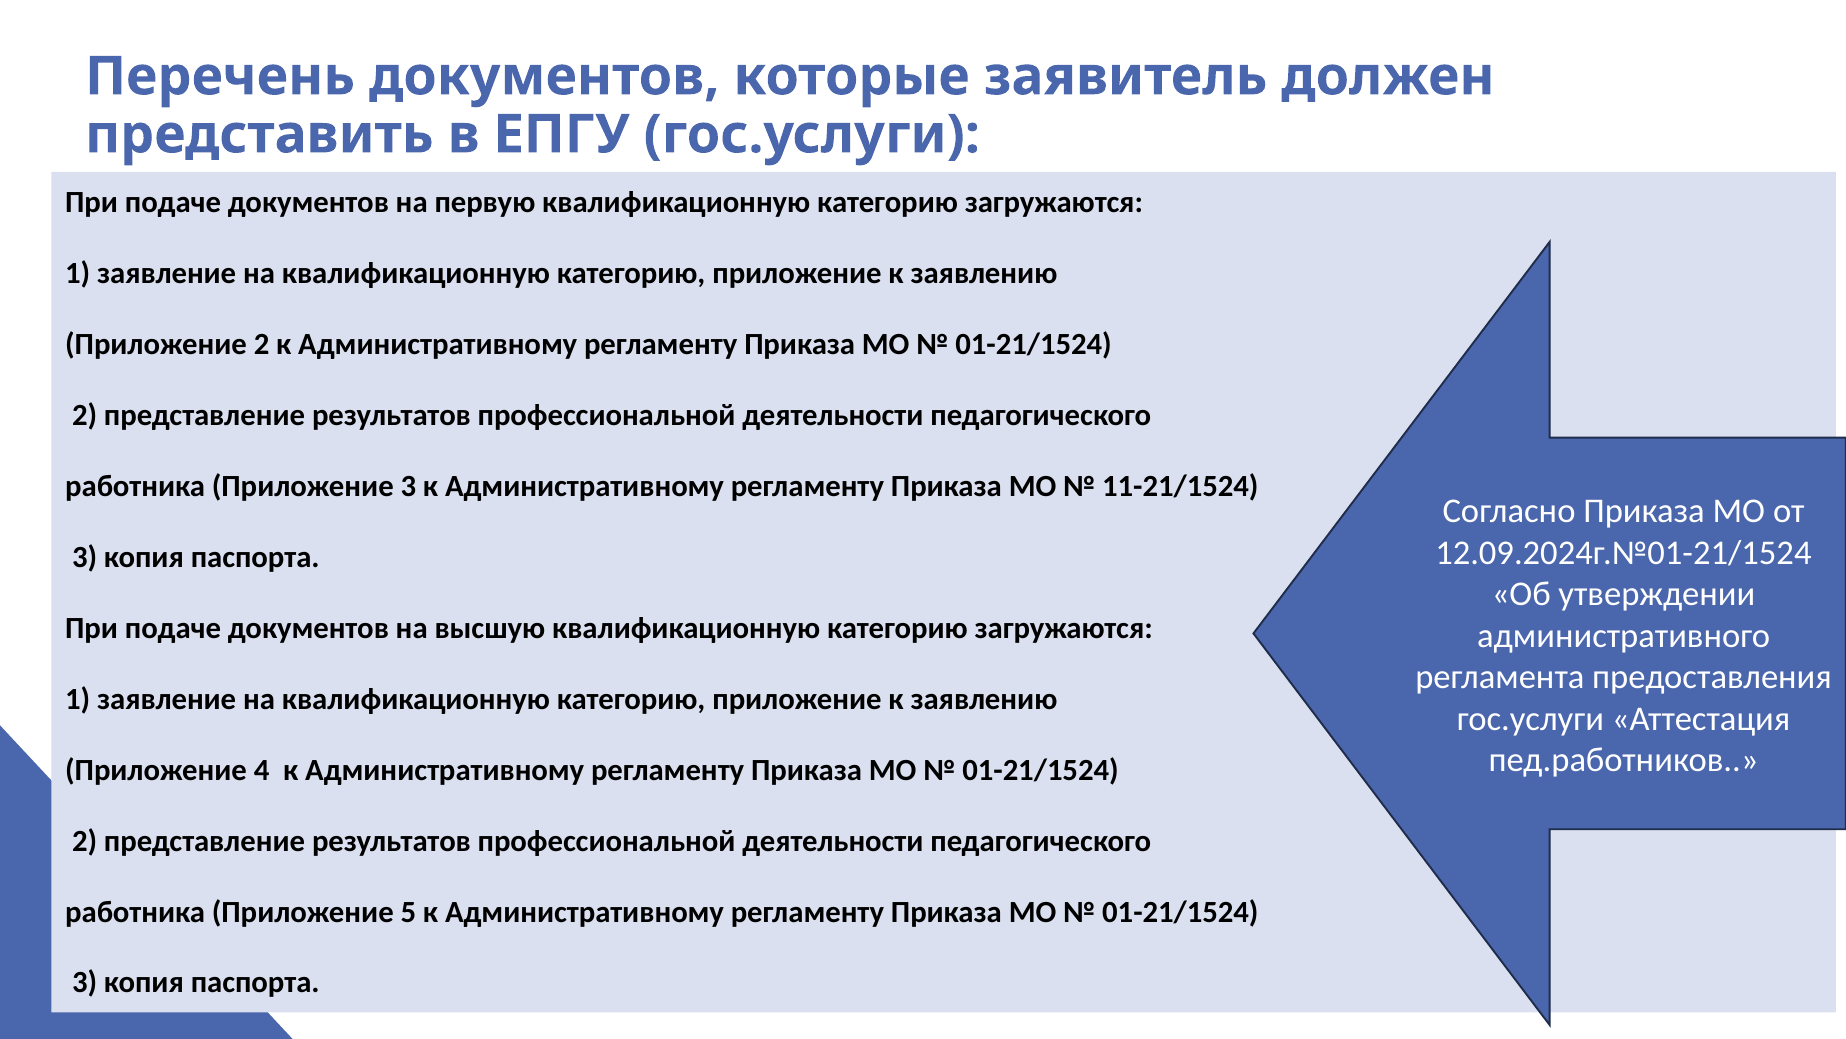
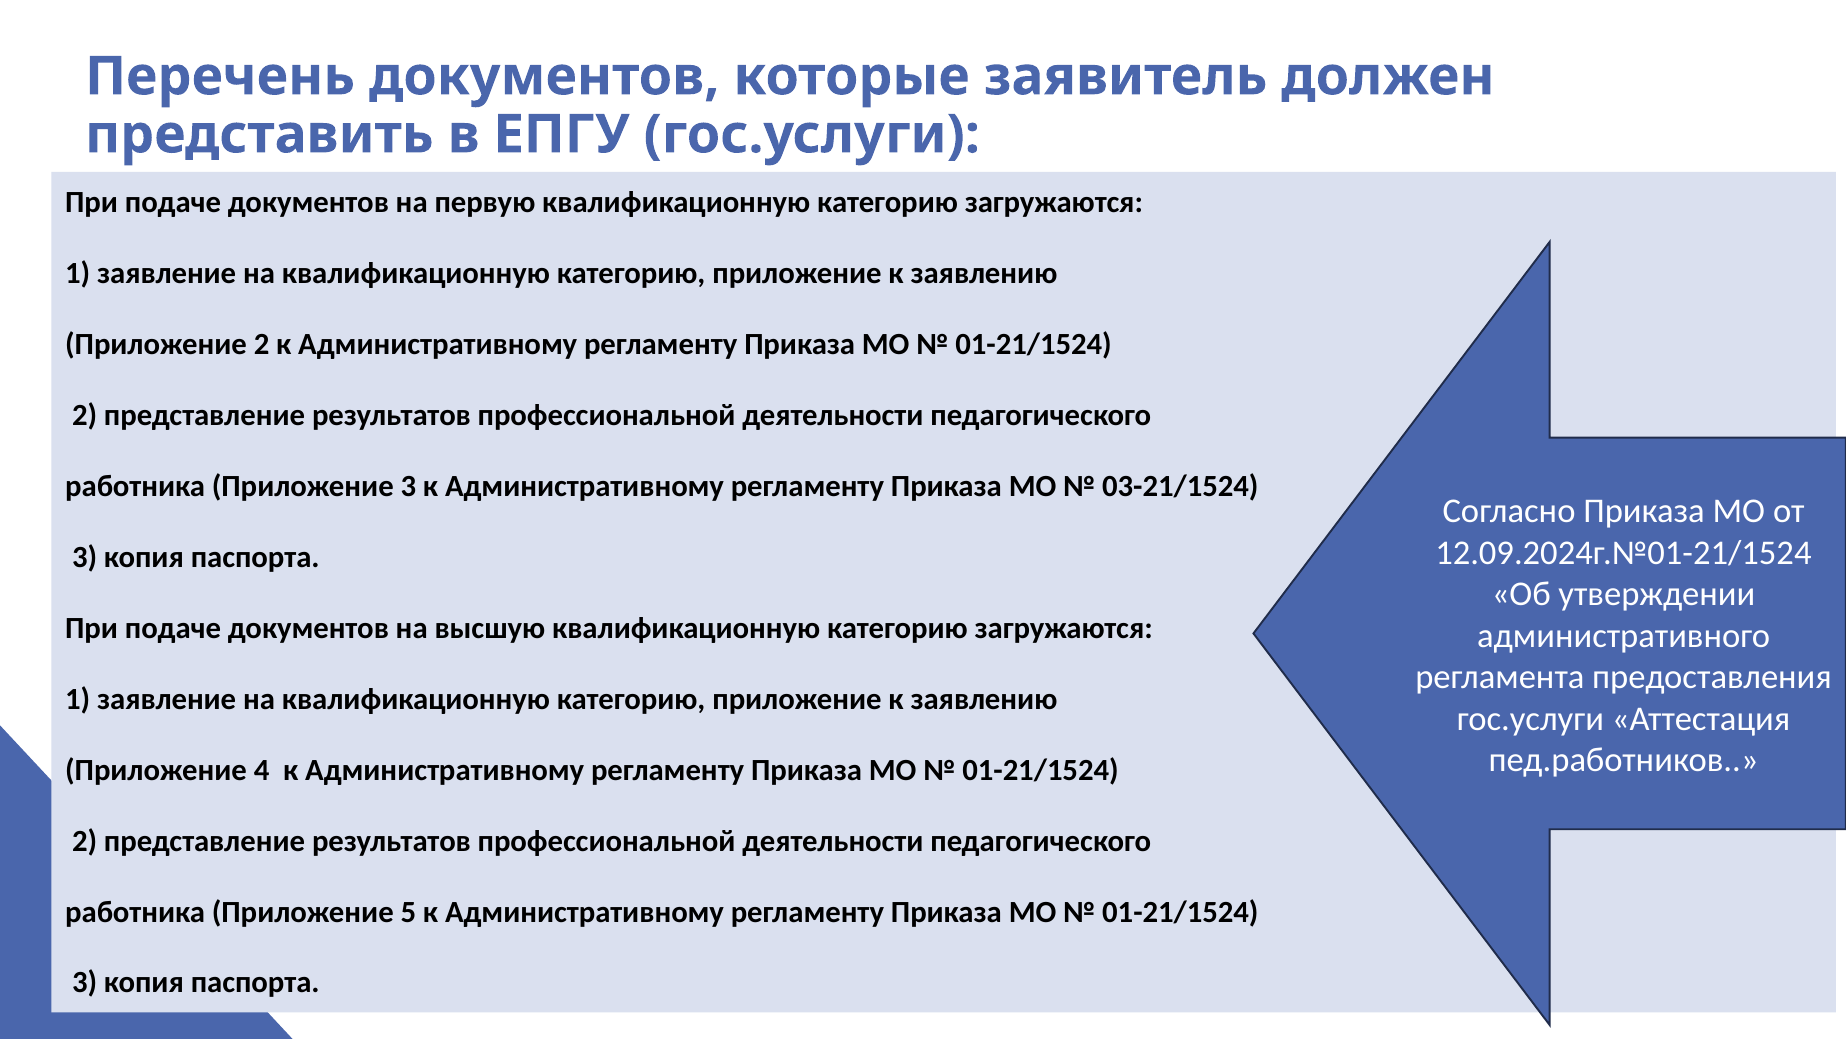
11-21/1524: 11-21/1524 -> 03-21/1524
